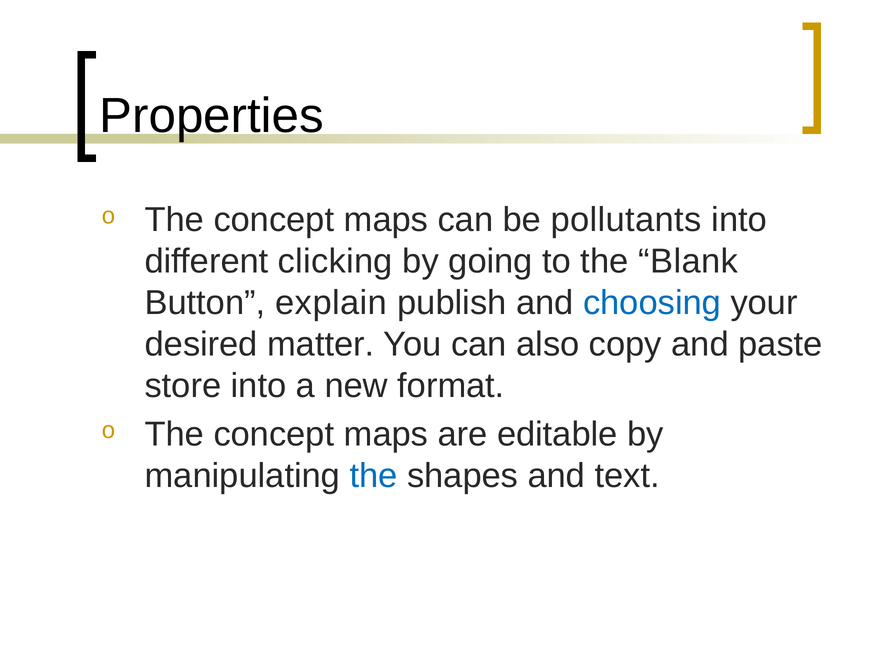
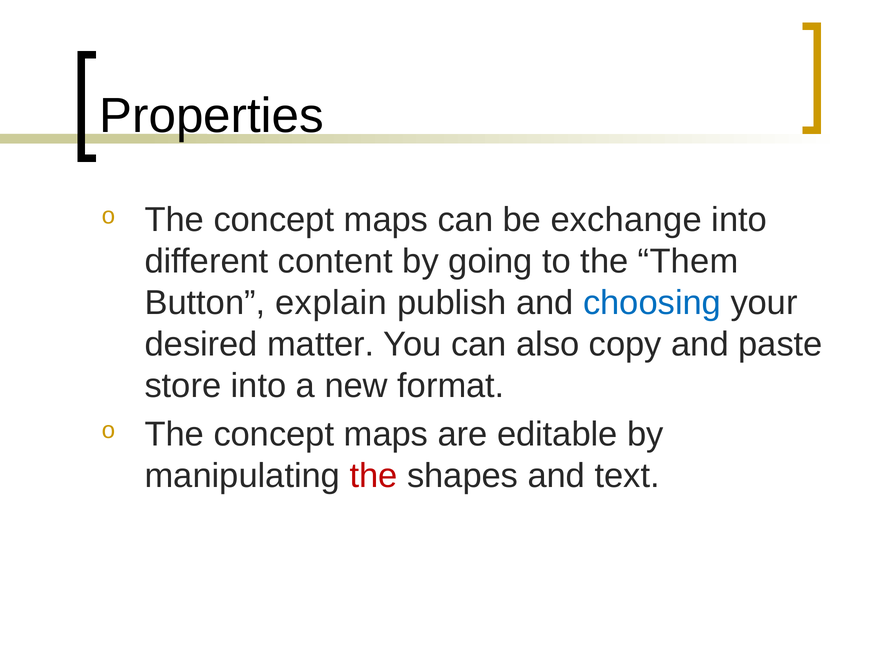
pollutants: pollutants -> exchange
clicking: clicking -> content
Blank: Blank -> Them
the at (374, 476) colour: blue -> red
